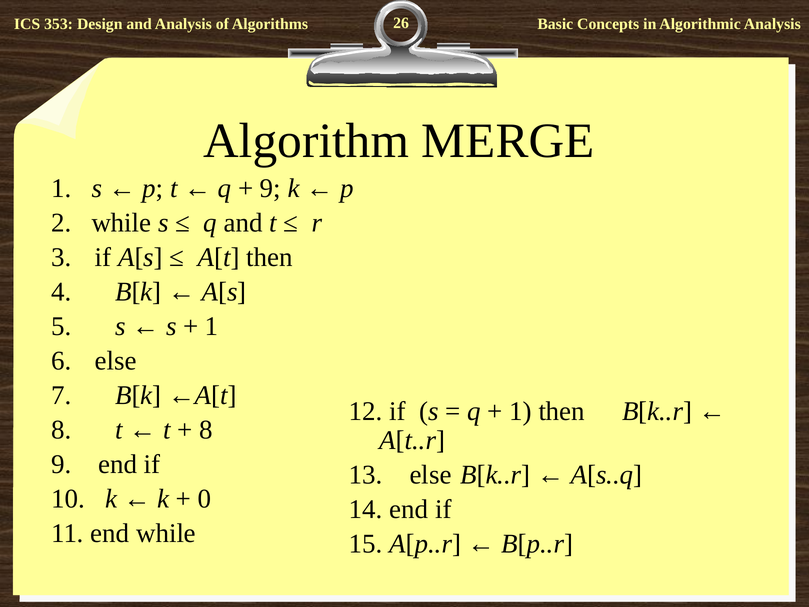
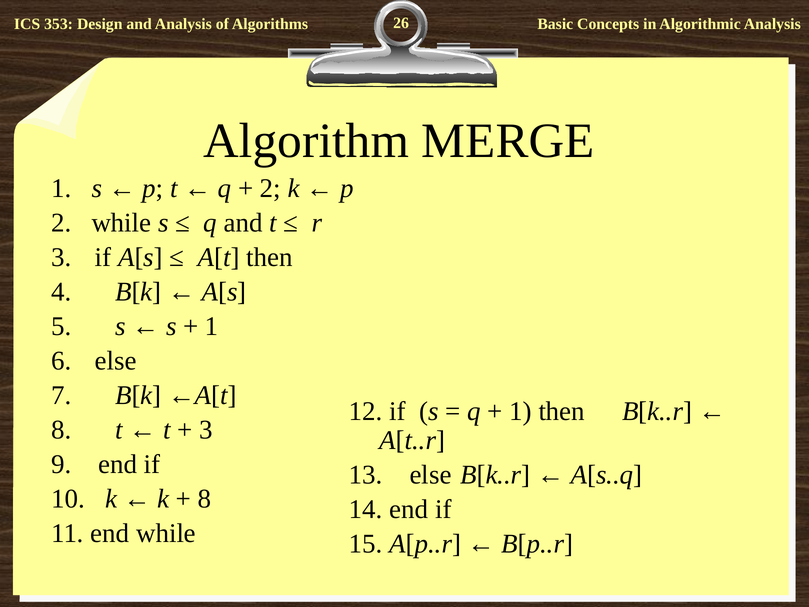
9 at (270, 188): 9 -> 2
8 at (206, 430): 8 -> 3
0 at (205, 499): 0 -> 8
